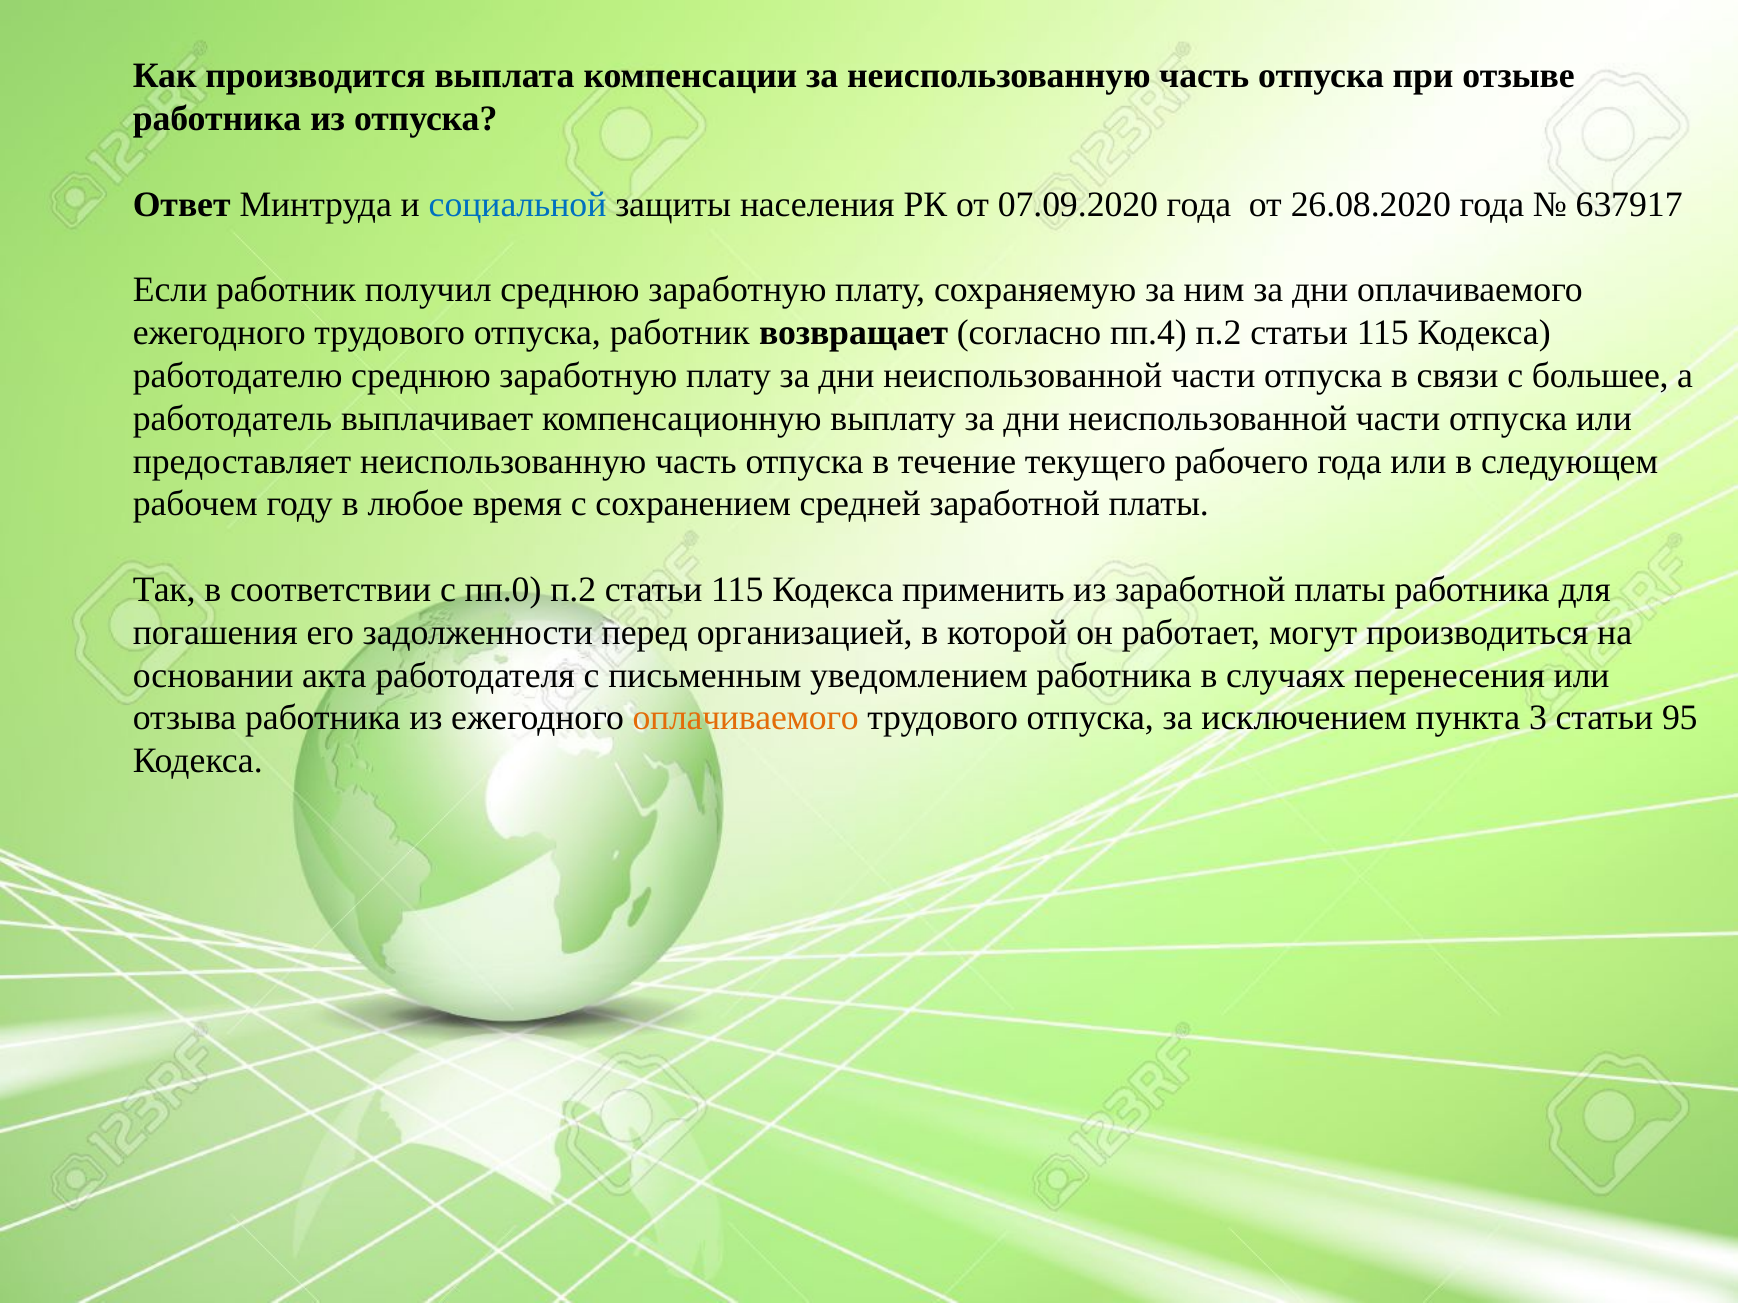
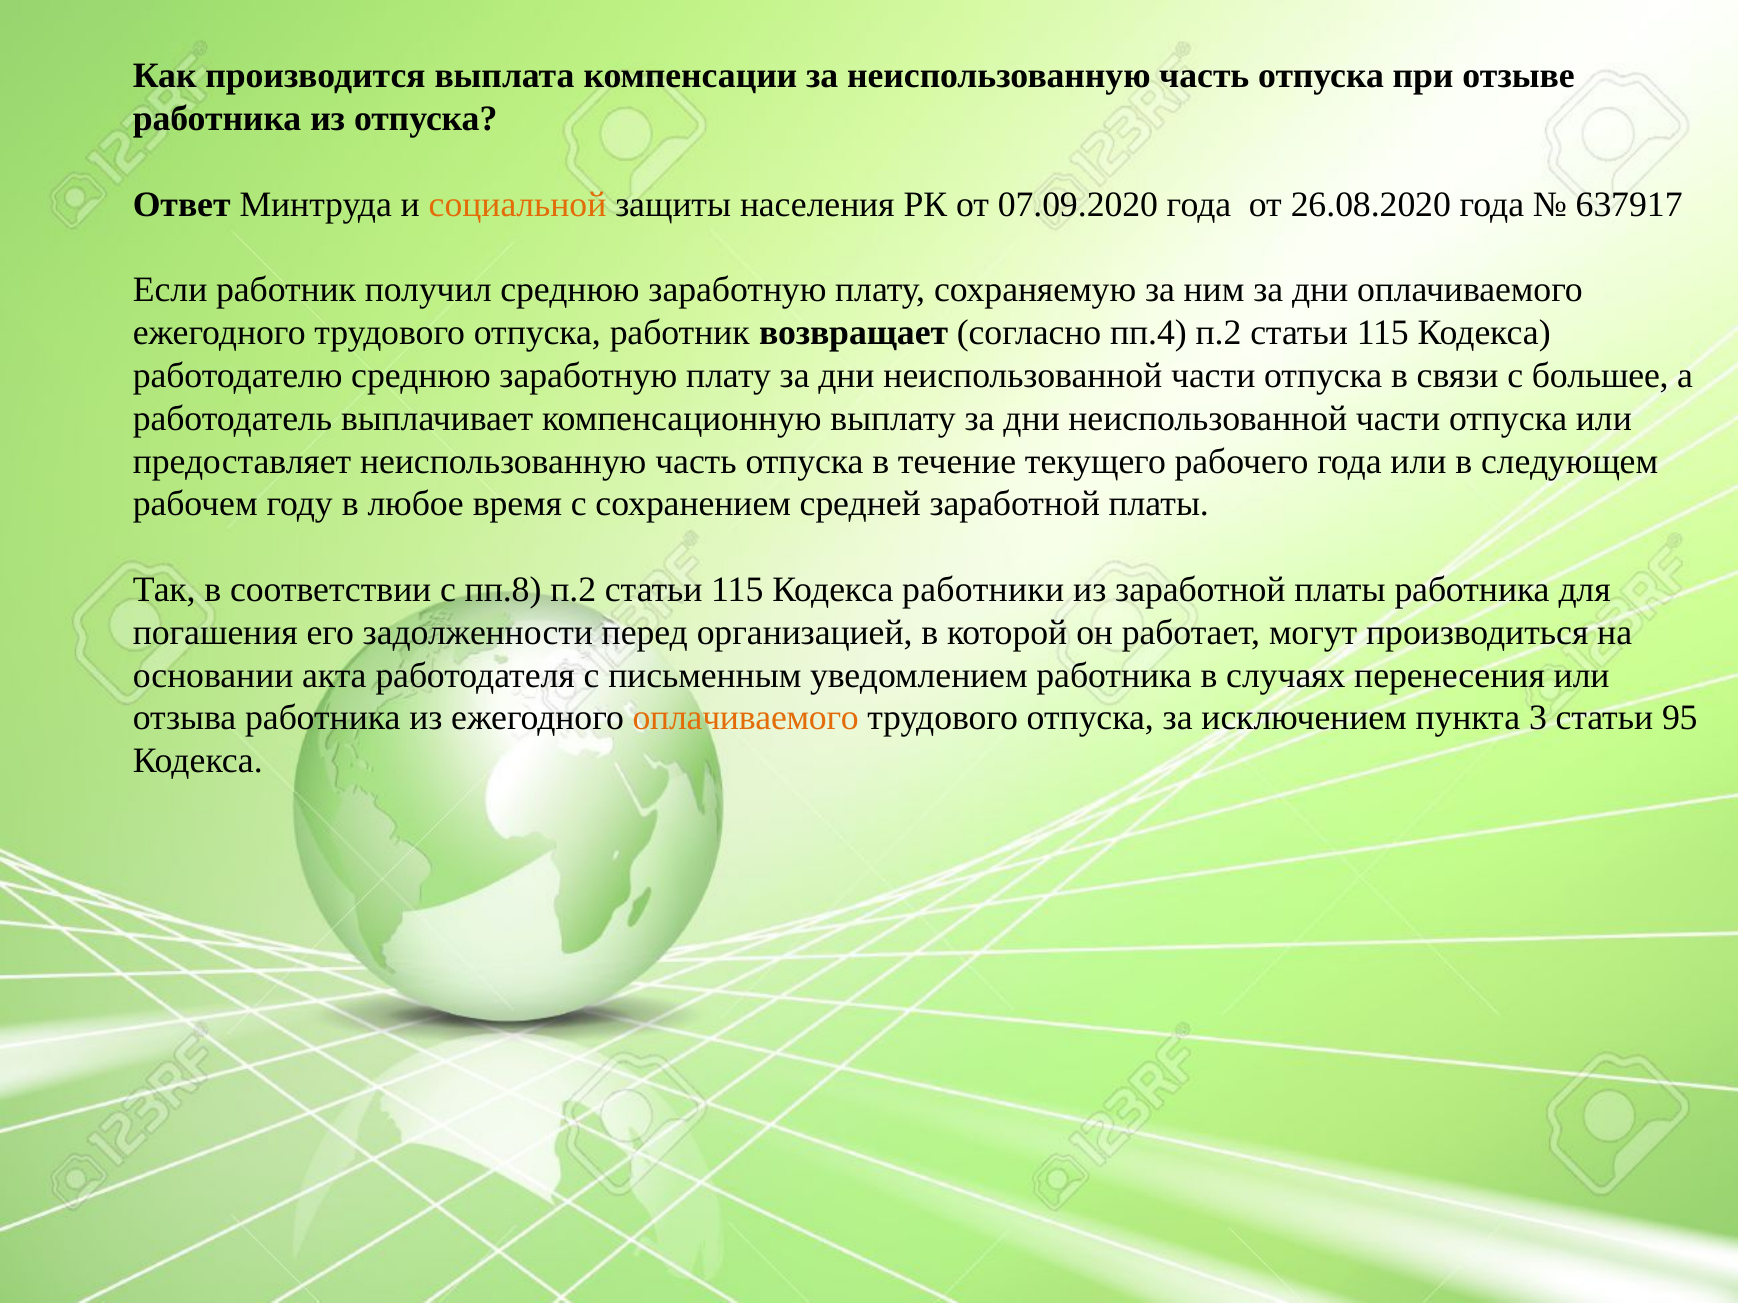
социальной colour: blue -> orange
пп.0: пп.0 -> пп.8
применить: применить -> работники
